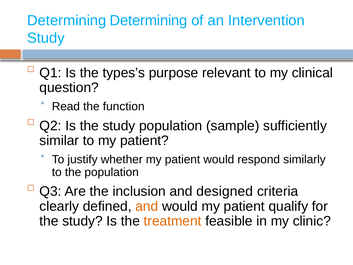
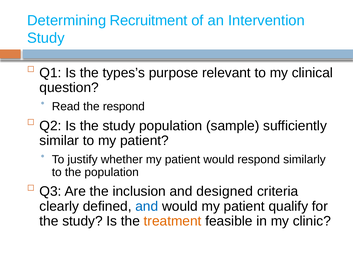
Determining Determining: Determining -> Recruitment
the function: function -> respond
and at (147, 206) colour: orange -> blue
